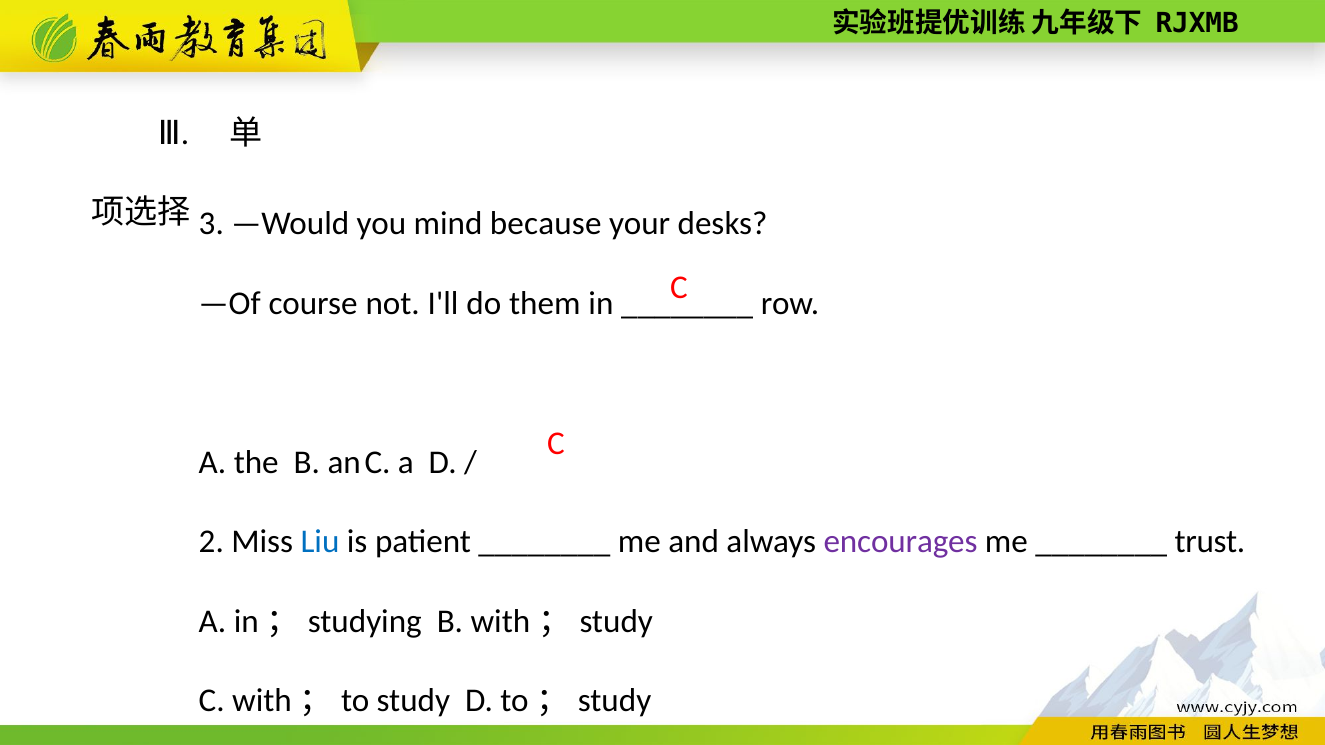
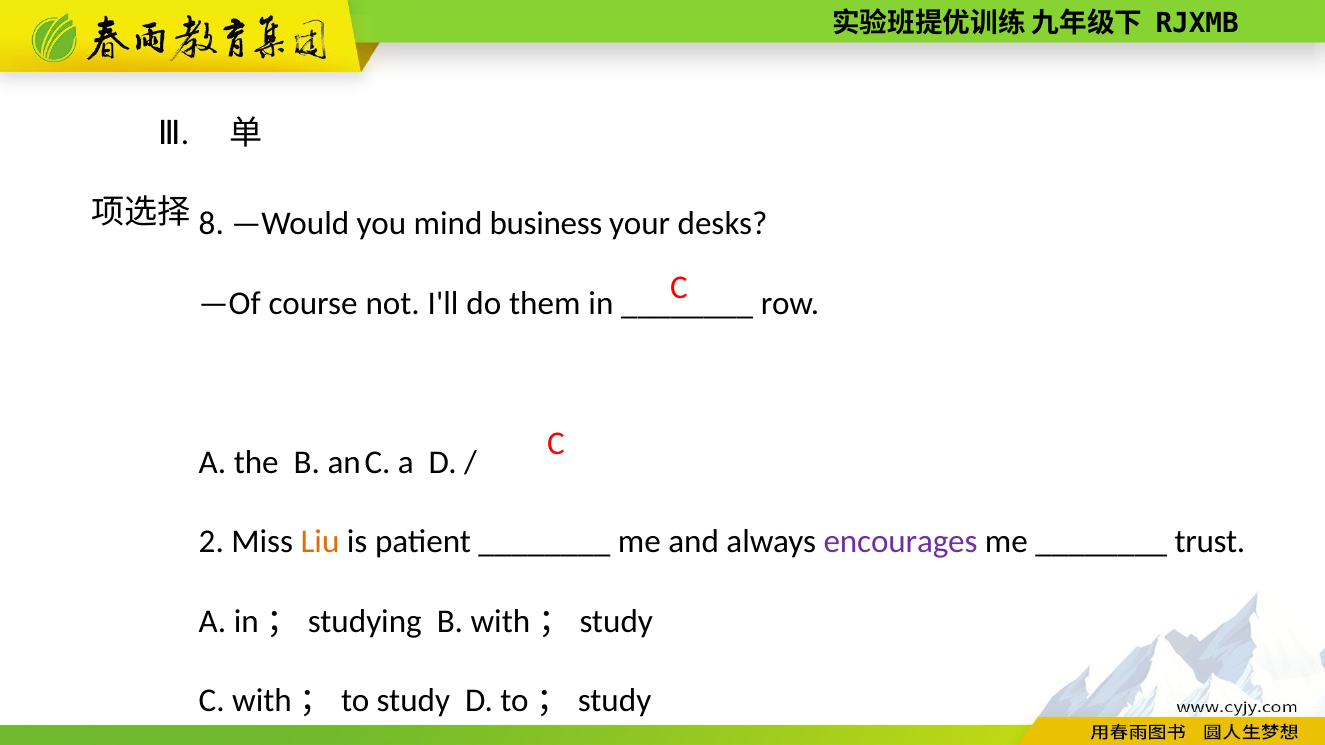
3: 3 -> 8
because: because -> business
Liu colour: blue -> orange
